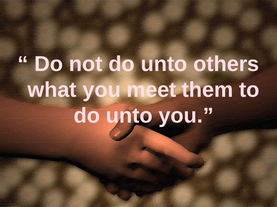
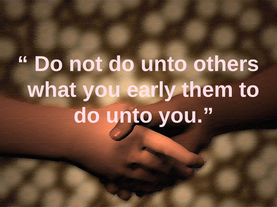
meet: meet -> early
